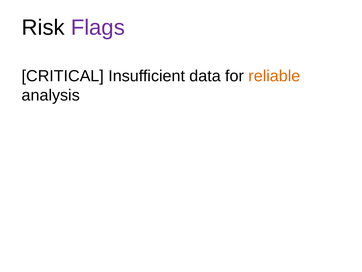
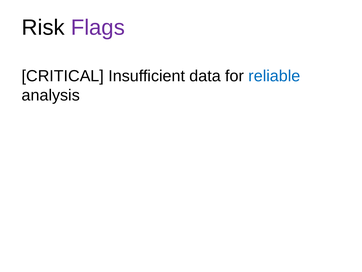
reliable colour: orange -> blue
